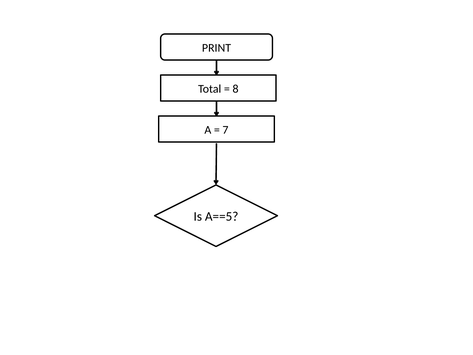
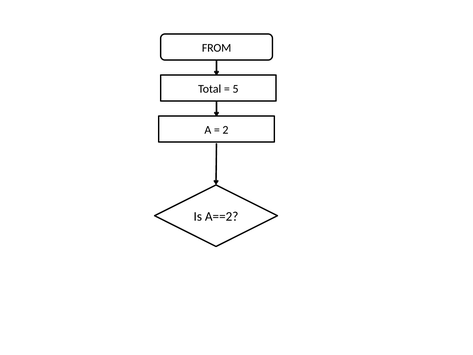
PRINT: PRINT -> FROM
8: 8 -> 5
7: 7 -> 2
A==5: A==5 -> A==2
